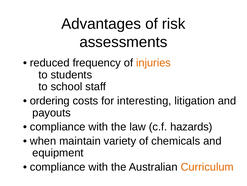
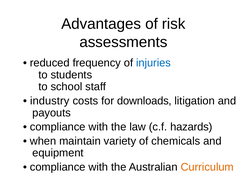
injuries colour: orange -> blue
ordering: ordering -> industry
interesting: interesting -> downloads
